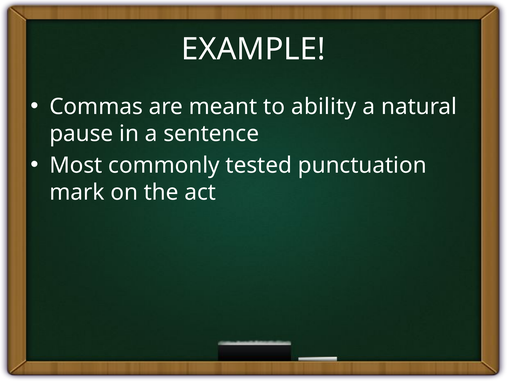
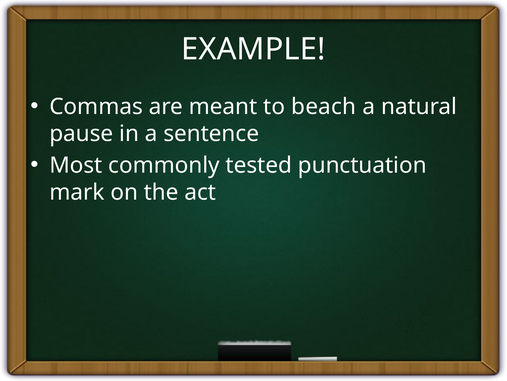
ability: ability -> beach
